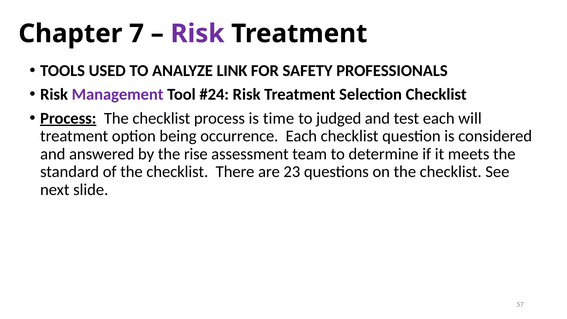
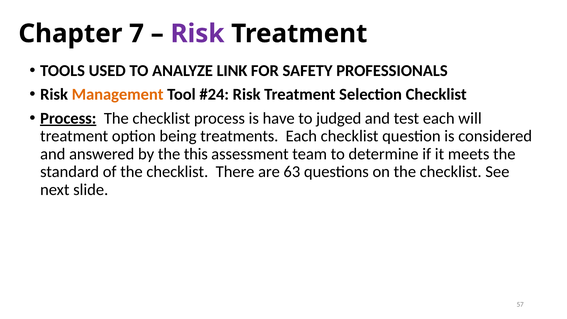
Management colour: purple -> orange
time: time -> have
occurrence: occurrence -> treatments
rise: rise -> this
23: 23 -> 63
